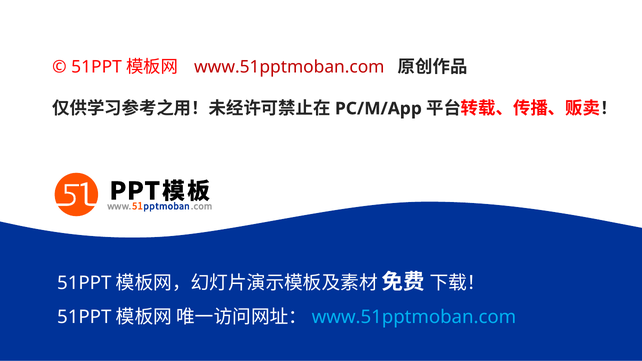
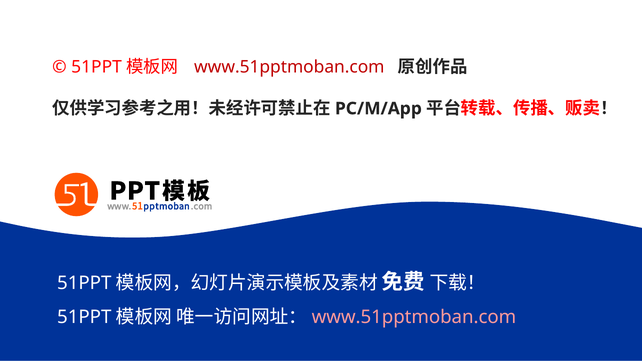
www.51pptmoban.com at (414, 317) colour: light blue -> pink
